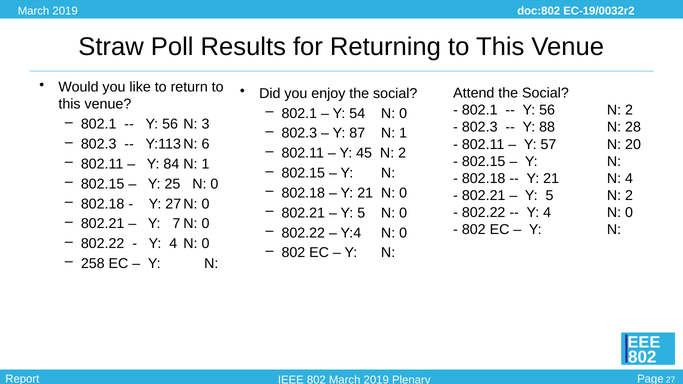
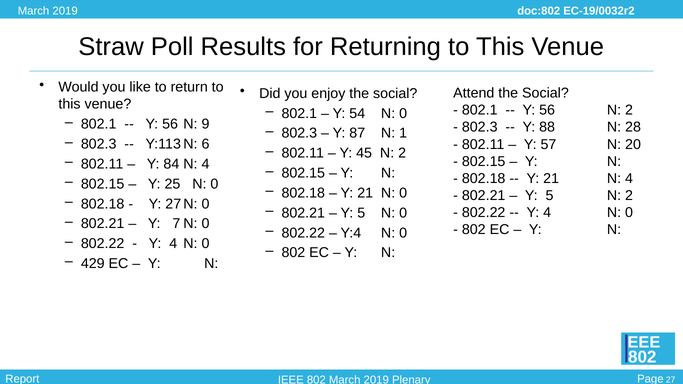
3: 3 -> 9
84 N 1: 1 -> 4
258: 258 -> 429
